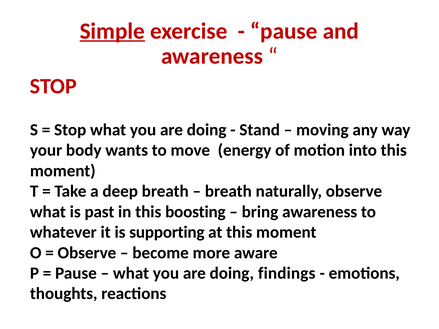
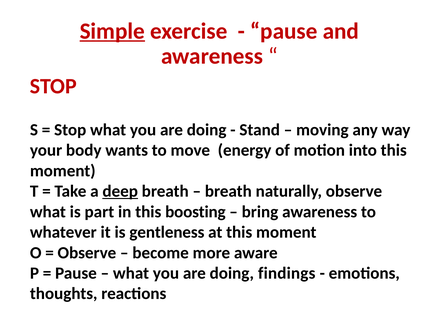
deep underline: none -> present
past: past -> part
supporting: supporting -> gentleness
